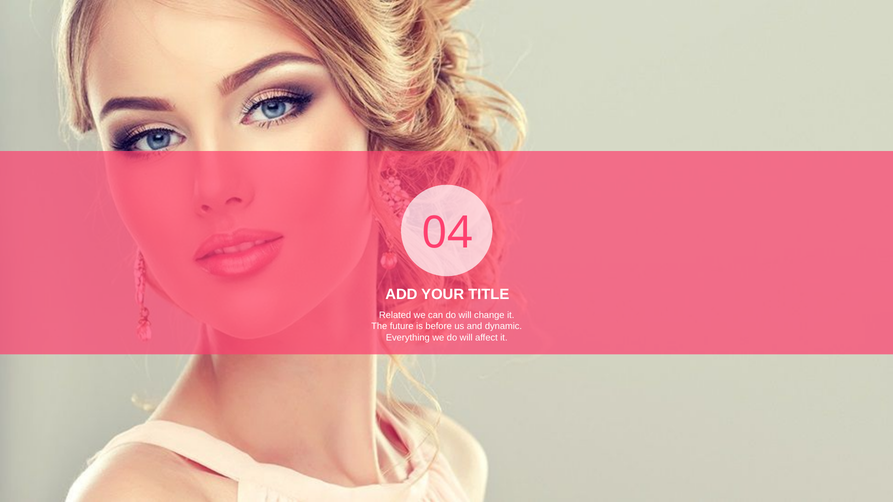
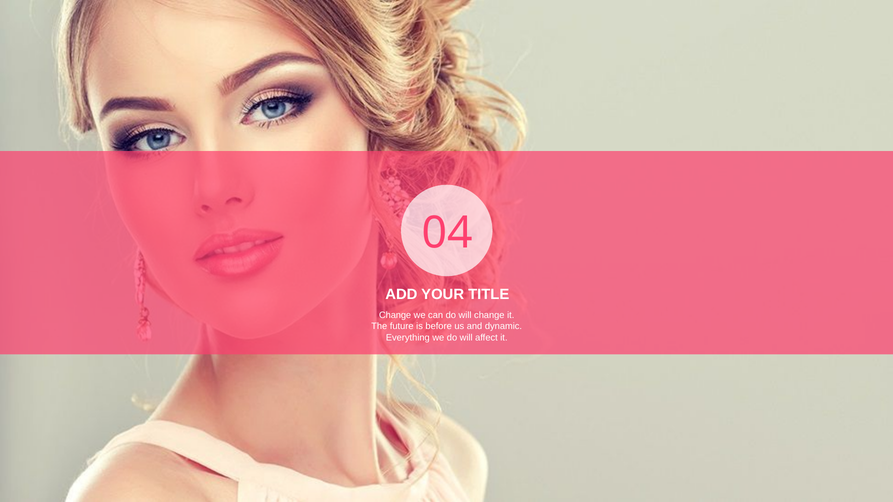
Related at (395, 315): Related -> Change
